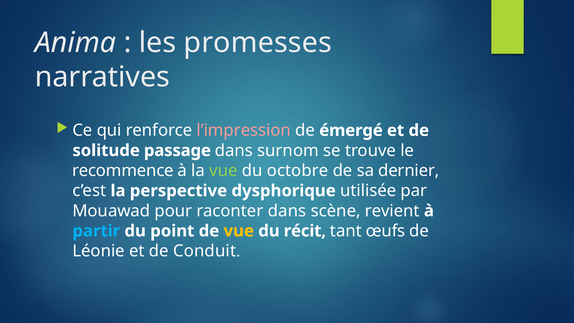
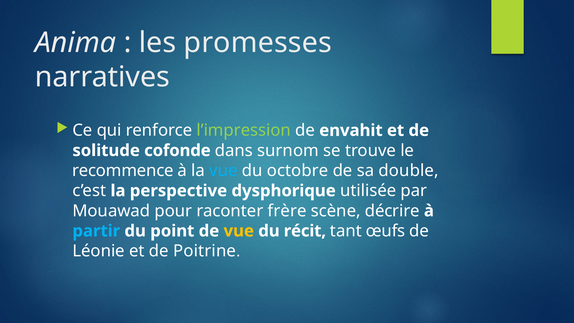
l’impression colour: pink -> light green
émergé: émergé -> envahit
passage: passage -> cofonde
vue at (223, 171) colour: light green -> light blue
dernier: dernier -> double
raconter dans: dans -> frère
revient: revient -> décrire
Conduit: Conduit -> Poitrine
